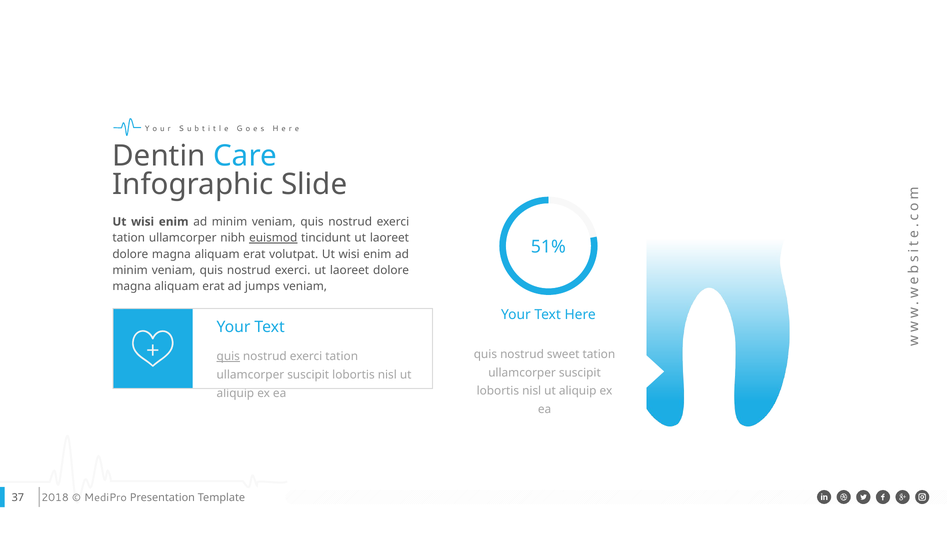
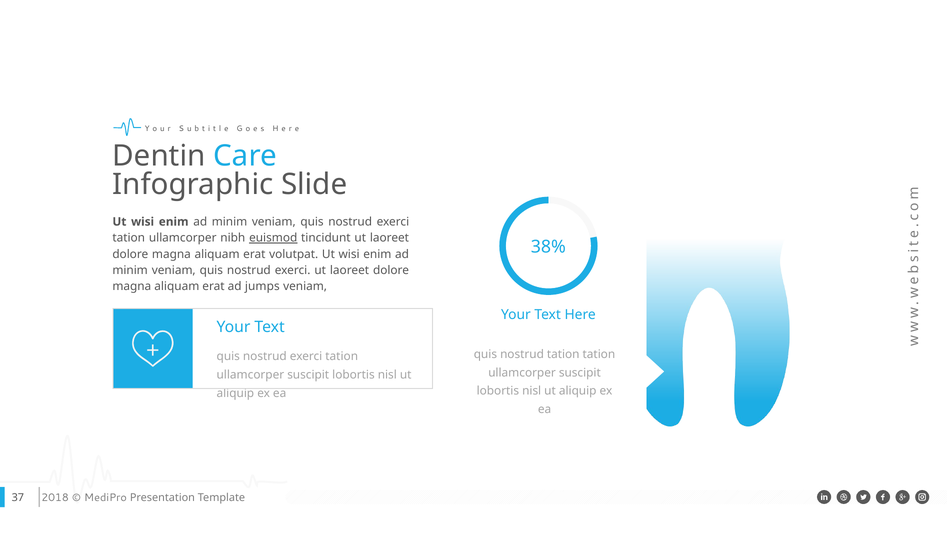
51%: 51% -> 38%
nostrud sweet: sweet -> tation
quis at (228, 356) underline: present -> none
